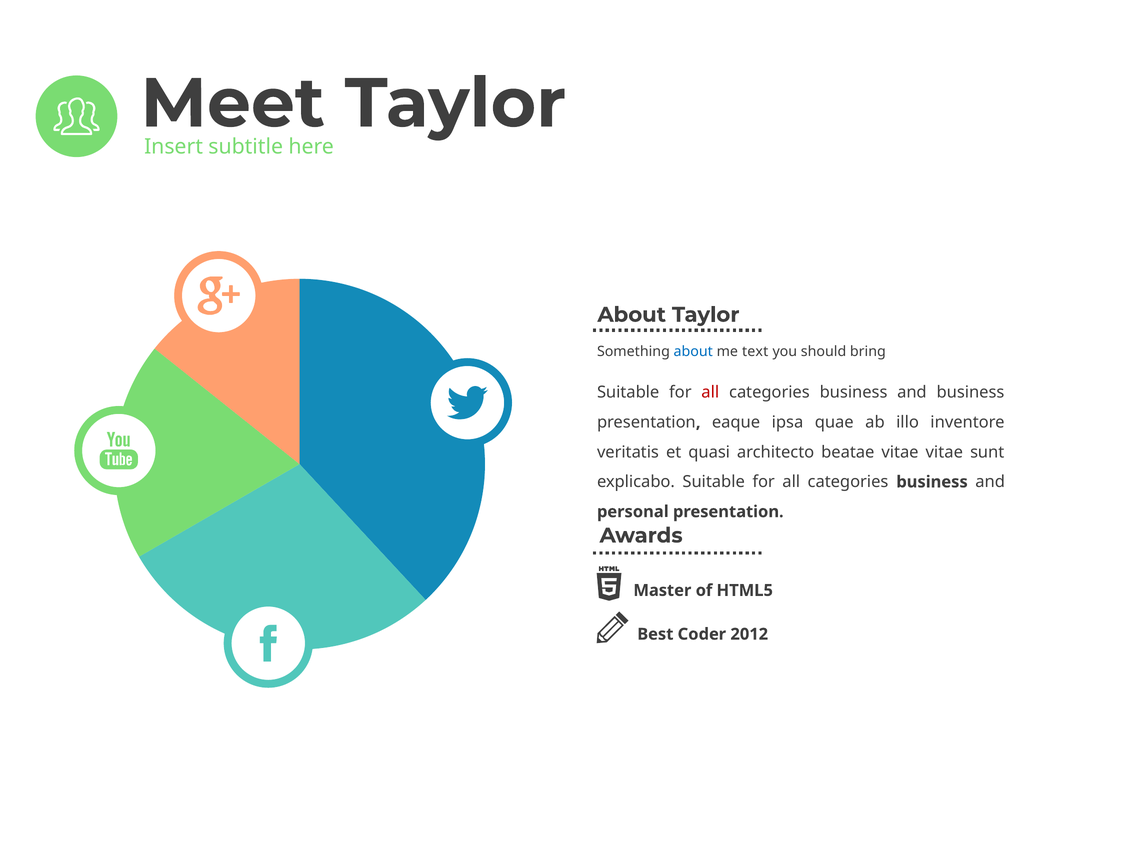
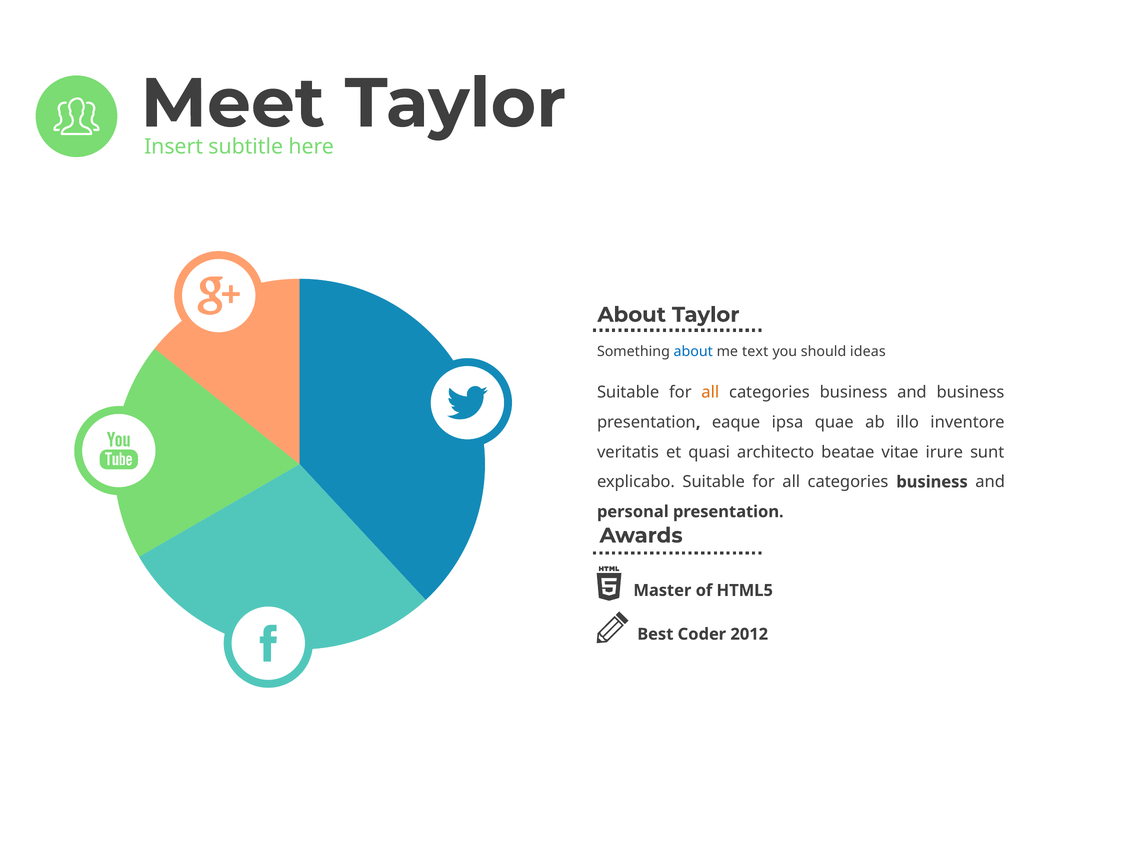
bring: bring -> ideas
all at (710, 393) colour: red -> orange
vitae vitae: vitae -> irure
